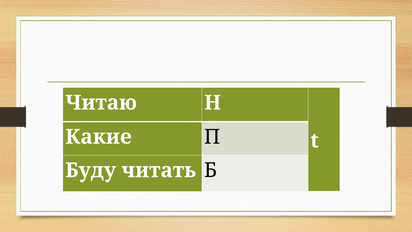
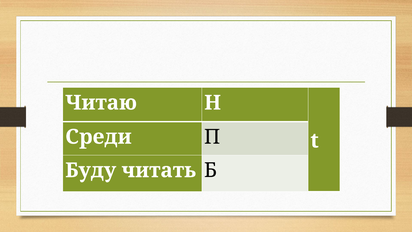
Какие: Какие -> Среди
